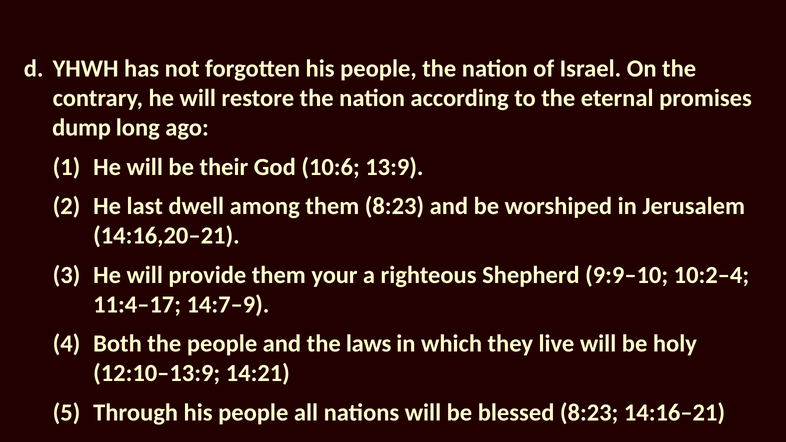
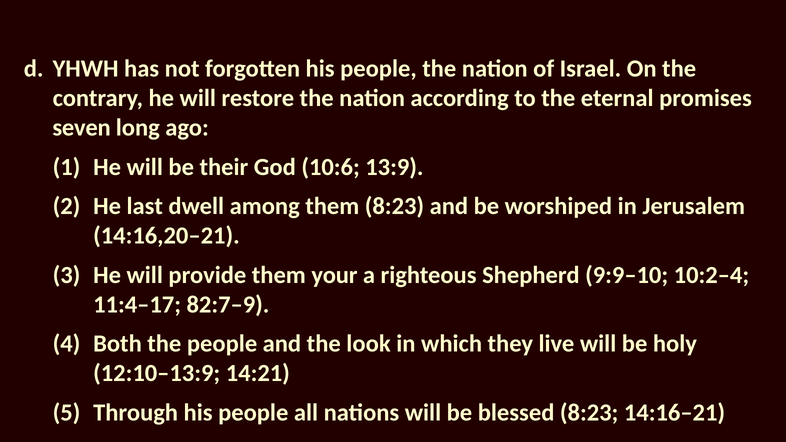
dump: dump -> seven
14:7–9: 14:7–9 -> 82:7–9
laws: laws -> look
